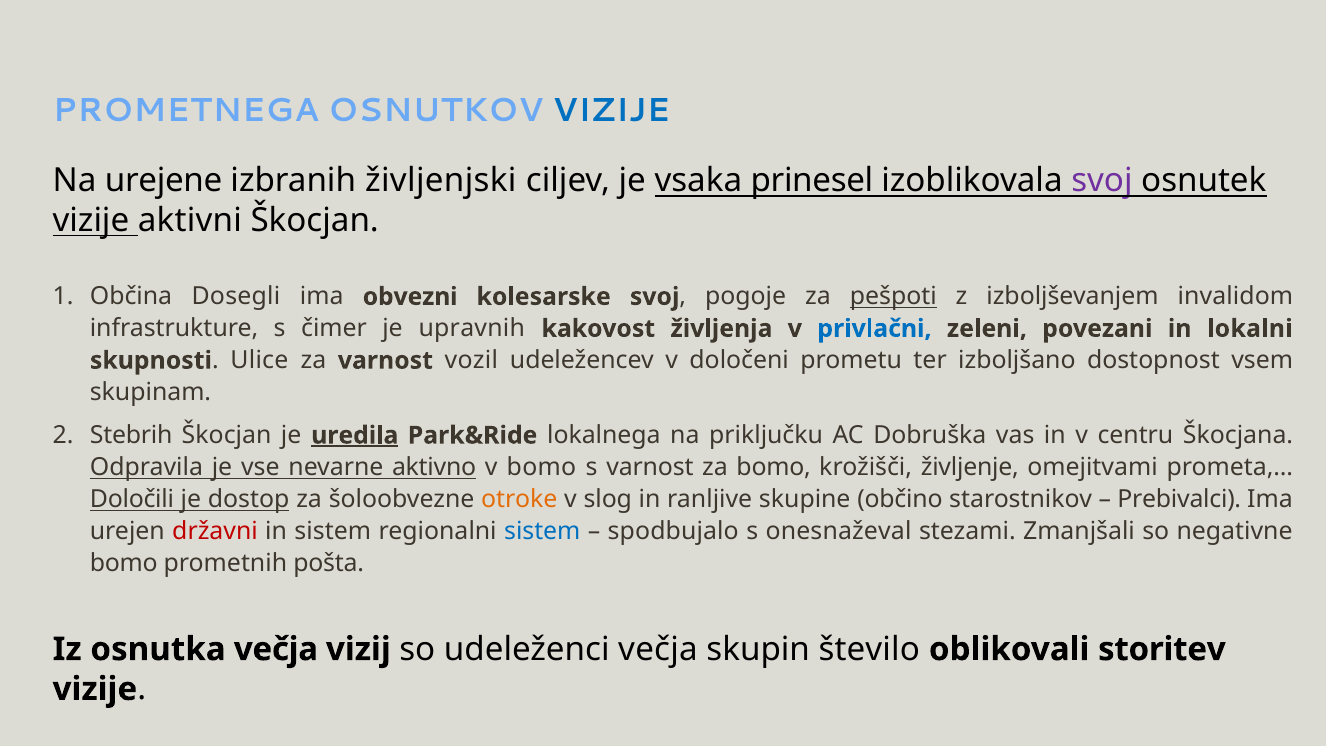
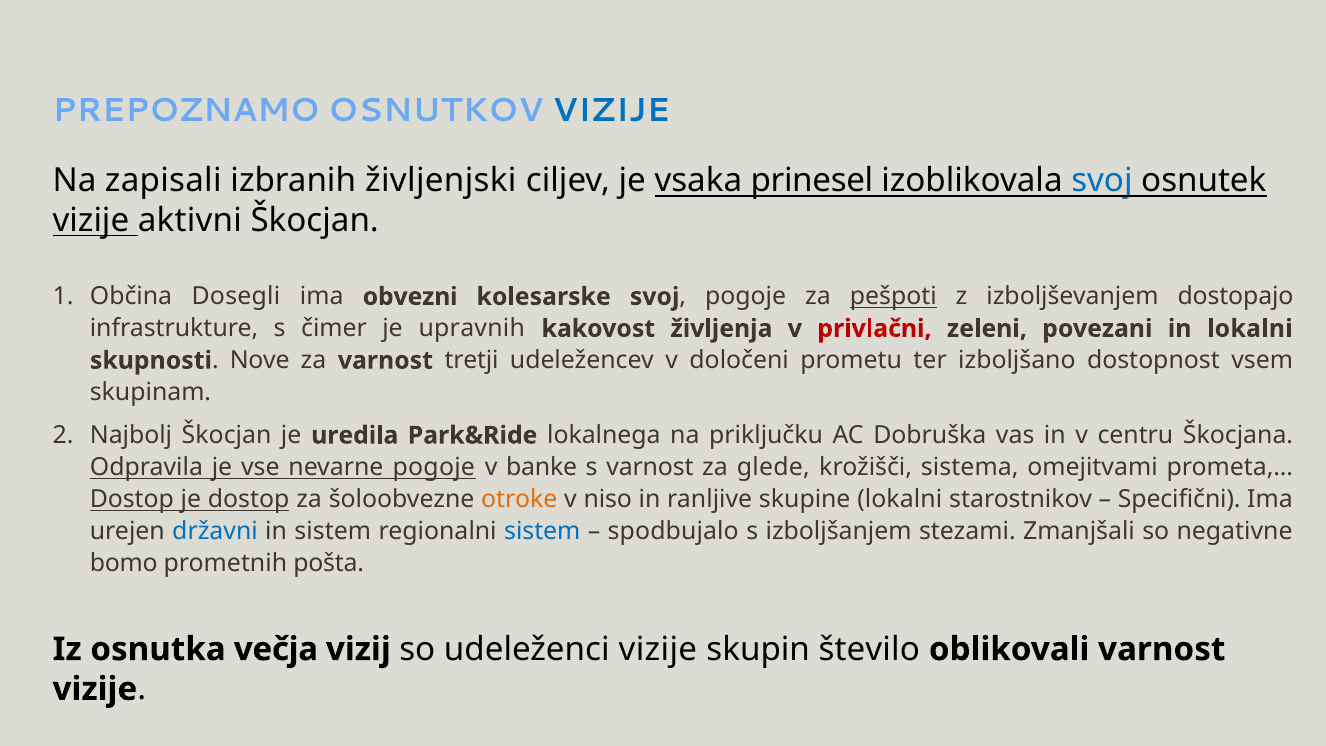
PROMETNEGA: PROMETNEGA -> PREPOZNAMO
urejene: urejene -> zapisali
svoj at (1102, 181) colour: purple -> blue
invalidom: invalidom -> dostopajo
privlačni colour: blue -> red
Ulice: Ulice -> Nove
vozil: vozil -> tretji
Stebrih: Stebrih -> Najbolj
uredila underline: present -> none
nevarne aktivno: aktivno -> pogoje
v bomo: bomo -> banke
za bomo: bomo -> glede
življenje: življenje -> sistema
Določili at (132, 499): Določili -> Dostop
slog: slog -> niso
skupine občino: občino -> lokalni
Prebivalci: Prebivalci -> Specifični
državni colour: red -> blue
onesnaževal: onesnaževal -> izboljšanjem
udeleženci večja: večja -> vizije
oblikovali storitev: storitev -> varnost
